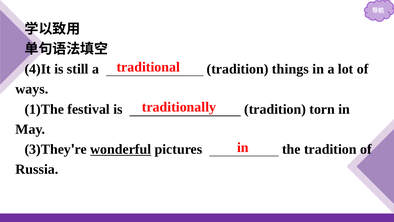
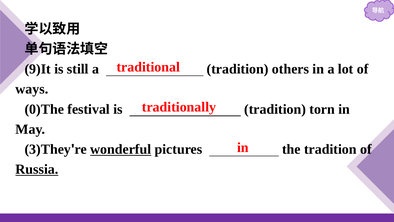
4)It: 4)It -> 9)It
things: things -> others
1)The: 1)The -> 0)The
Russia underline: none -> present
